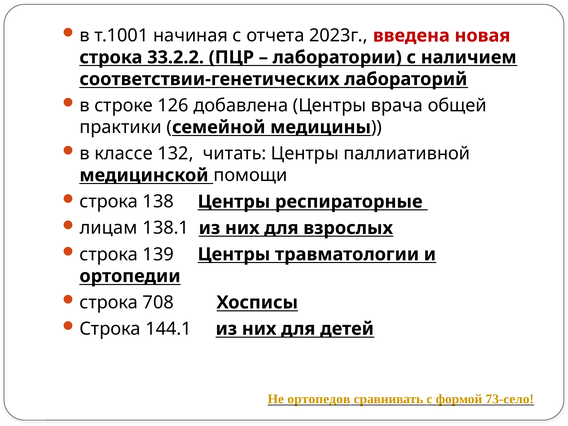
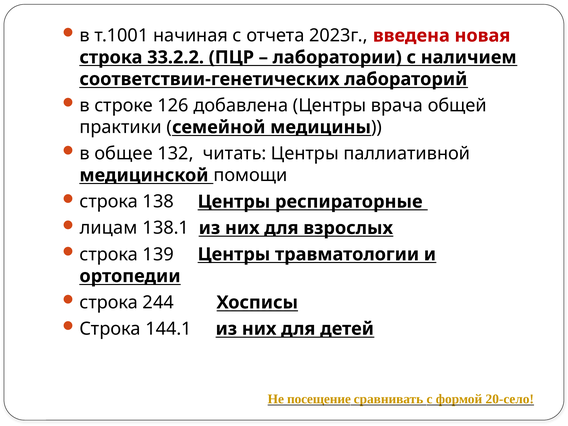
классе: классе -> общее
708: 708 -> 244
ортопедов: ортопедов -> посещение
73-село: 73-село -> 20-село
